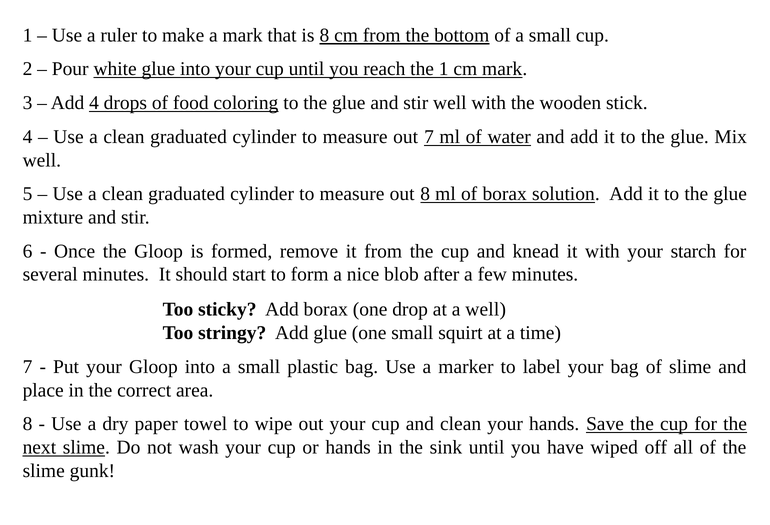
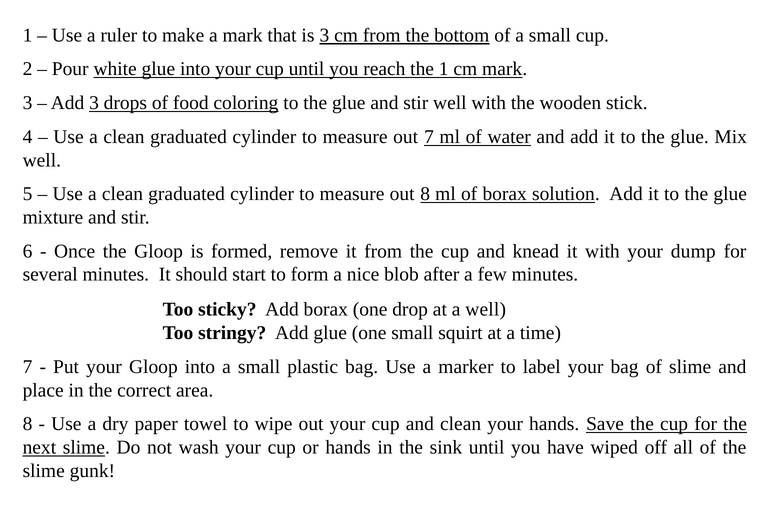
is 8: 8 -> 3
Add 4: 4 -> 3
starch: starch -> dump
